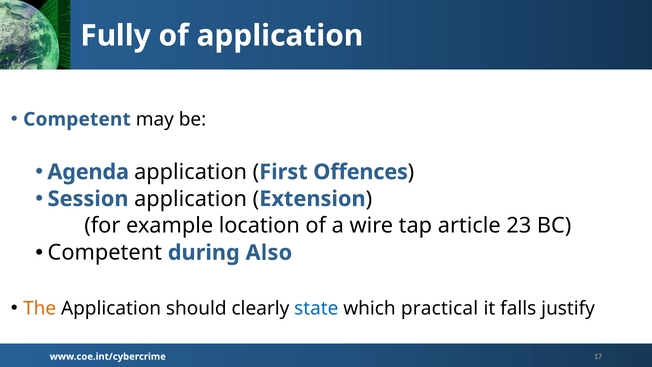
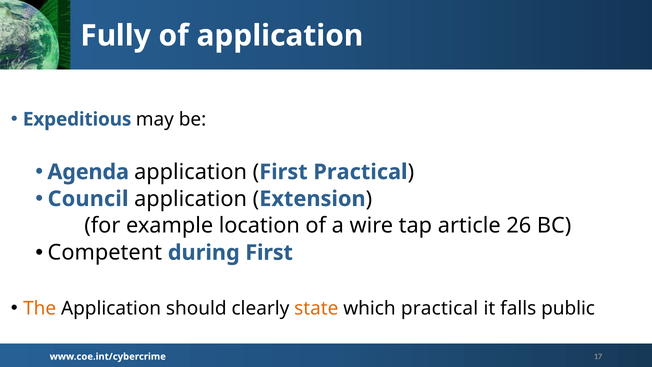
Competent at (77, 119): Competent -> Expeditious
First Offences: Offences -> Practical
Session: Session -> Council
23: 23 -> 26
during Also: Also -> First
state colour: blue -> orange
justify: justify -> public
